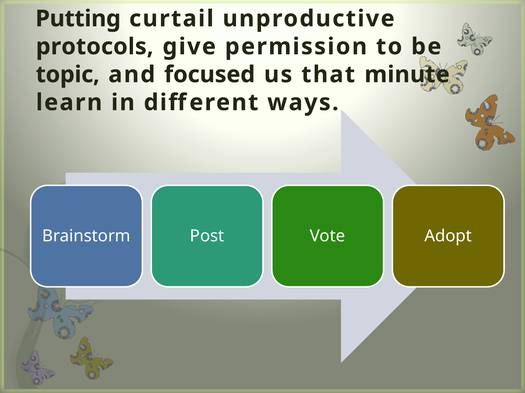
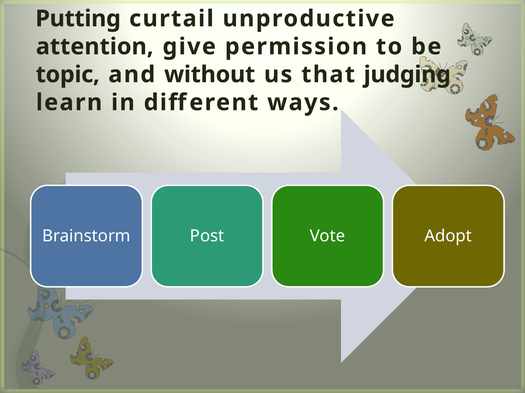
protocols: protocols -> attention
focused: focused -> without
minute: minute -> judging
